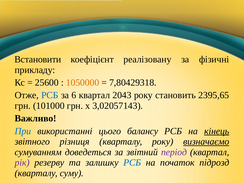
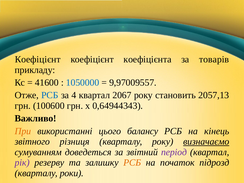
Встановити at (38, 59): Встановити -> Коефіцієнт
реалізовану: реалізовану -> коефіцієнта
фізичні: фізичні -> товарів
25600: 25600 -> 41600
1050000 colour: orange -> blue
7,80429318: 7,80429318 -> 9,97009557
6: 6 -> 4
2043: 2043 -> 2067
2395,65: 2395,65 -> 2057,13
101000: 101000 -> 100600
3,02057143: 3,02057143 -> 0,64944343
При colour: blue -> orange
кінець underline: present -> none
РСБ at (132, 163) colour: blue -> orange
суму: суму -> роки
